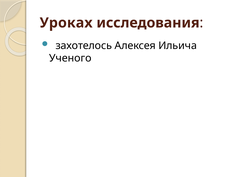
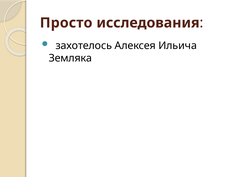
Уроках: Уроках -> Просто
Ученого: Ученого -> Земляка
